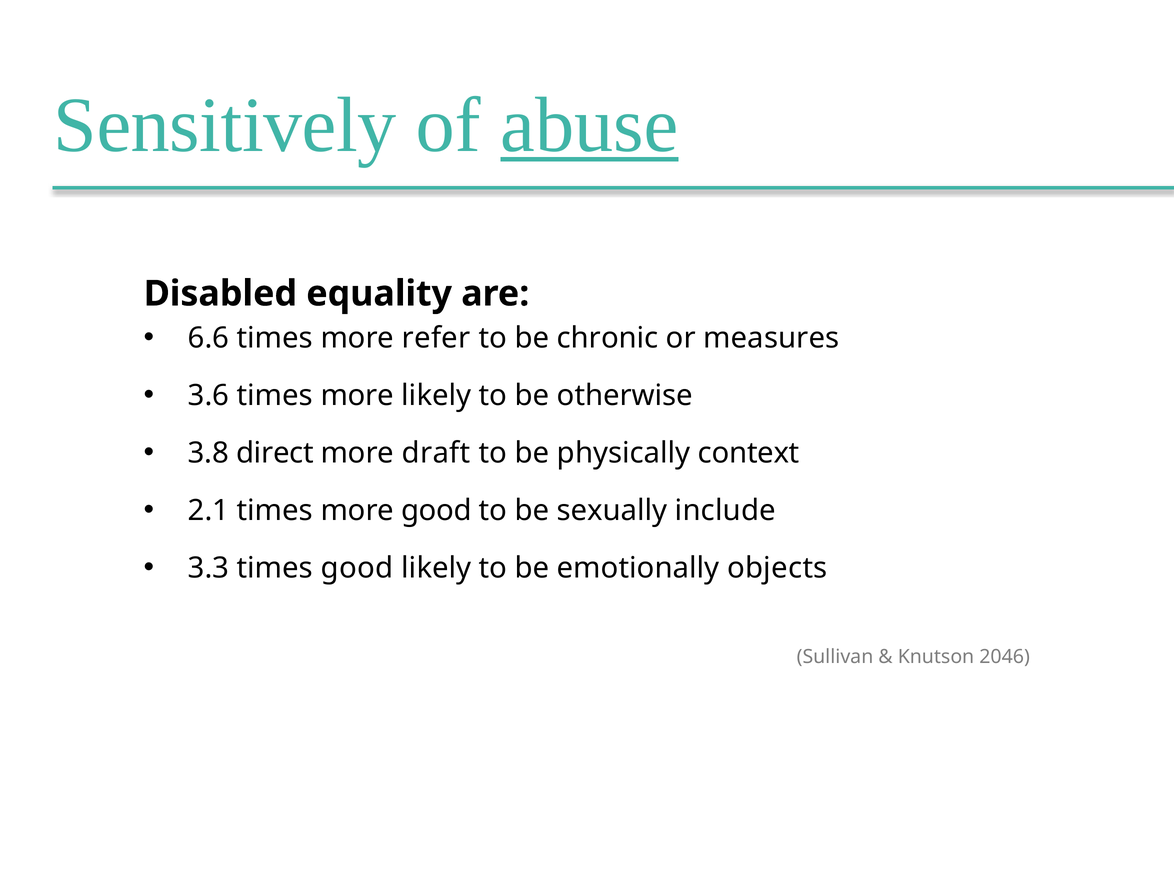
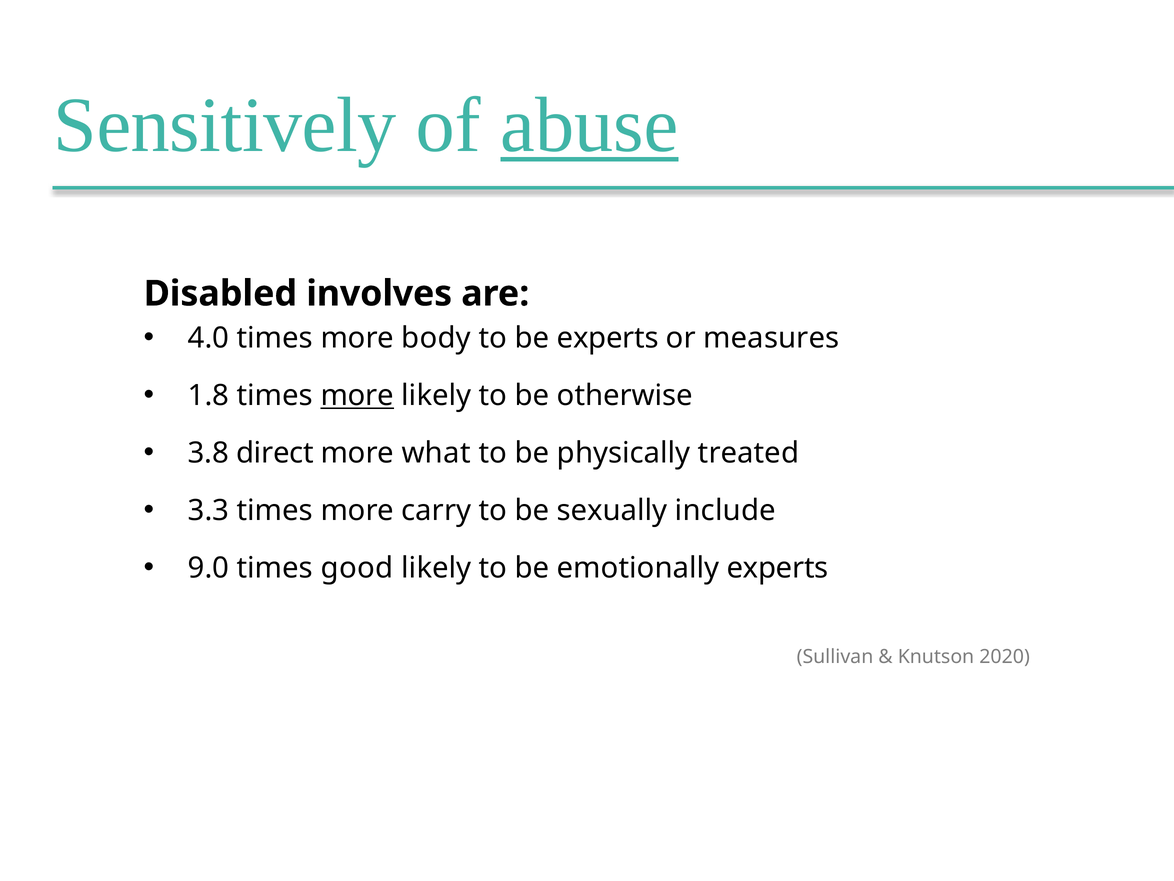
equality: equality -> involves
6.6: 6.6 -> 4.0
refer: refer -> body
be chronic: chronic -> experts
3.6: 3.6 -> 1.8
more at (357, 395) underline: none -> present
draft: draft -> what
context: context -> treated
2.1: 2.1 -> 3.3
more good: good -> carry
3.3: 3.3 -> 9.0
emotionally objects: objects -> experts
2046: 2046 -> 2020
